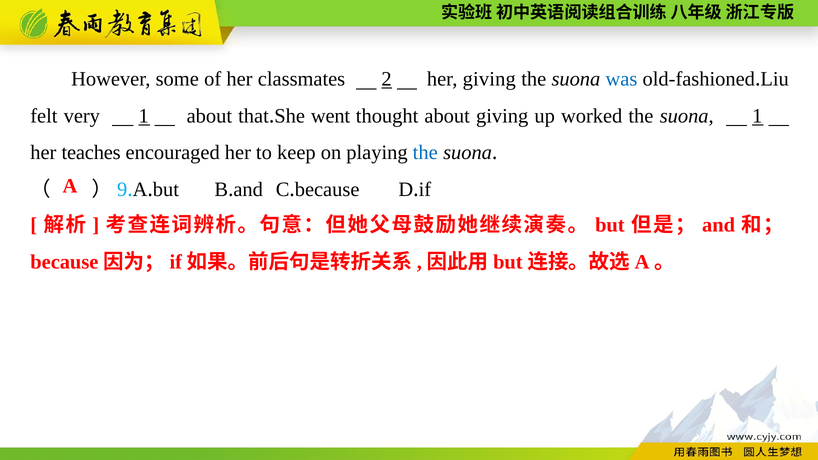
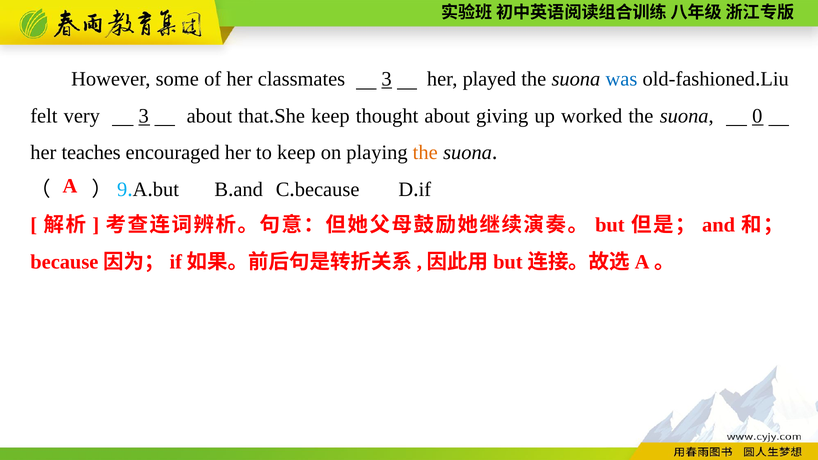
classmates 2: 2 -> 3
her giving: giving -> played
very 1: 1 -> 3
went at (331, 116): went -> keep
suona 1: 1 -> 0
the at (425, 153) colour: blue -> orange
